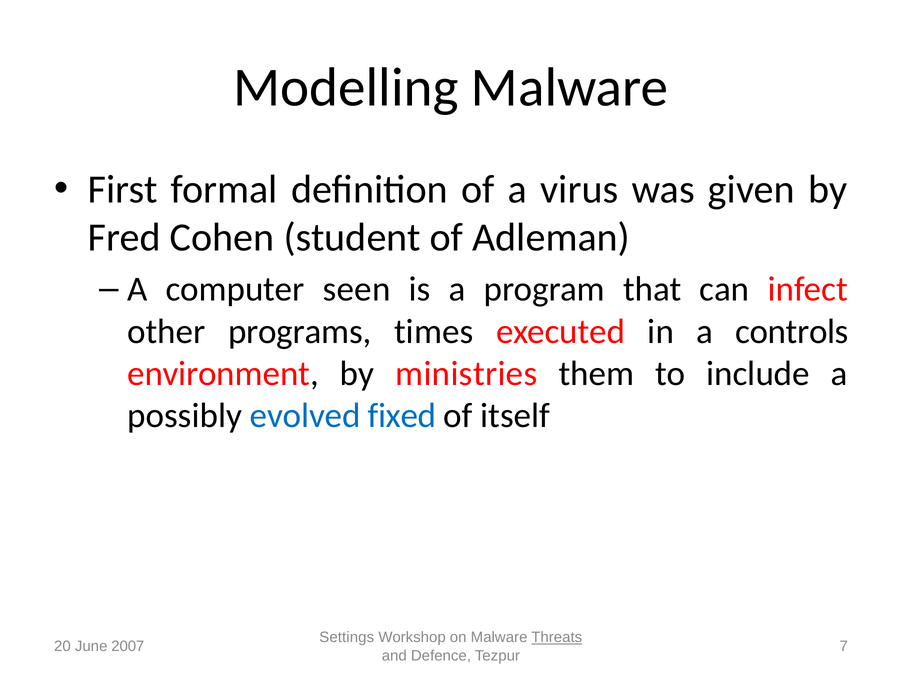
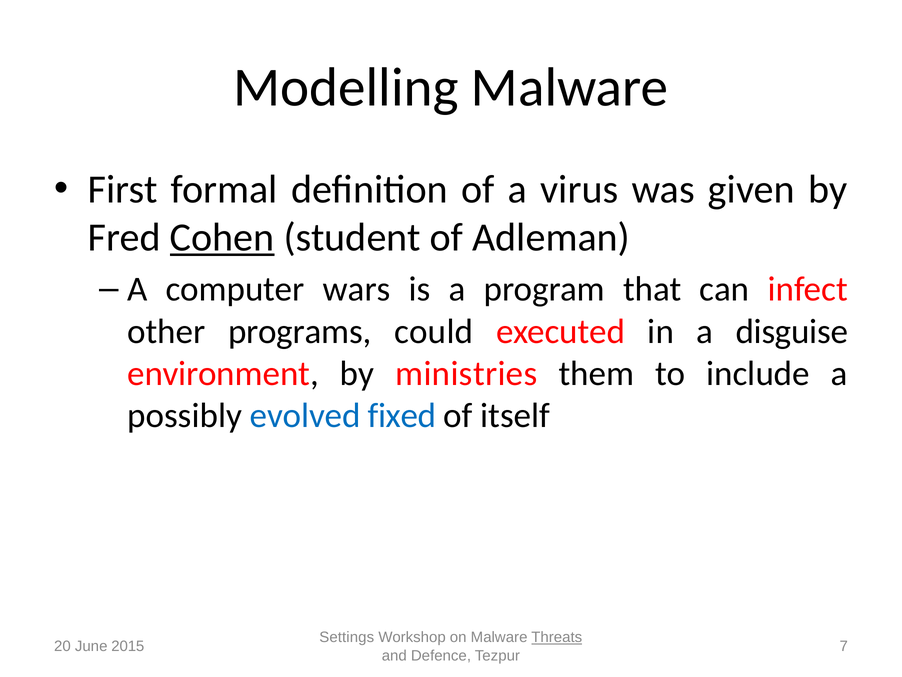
Cohen underline: none -> present
seen: seen -> wars
times: times -> could
controls: controls -> disguise
2007: 2007 -> 2015
